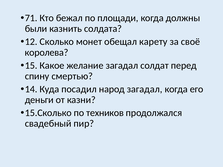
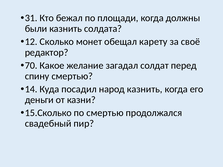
71: 71 -> 31
королева: королева -> редактор
15: 15 -> 70
народ загадал: загадал -> казнить
по техников: техников -> смертью
